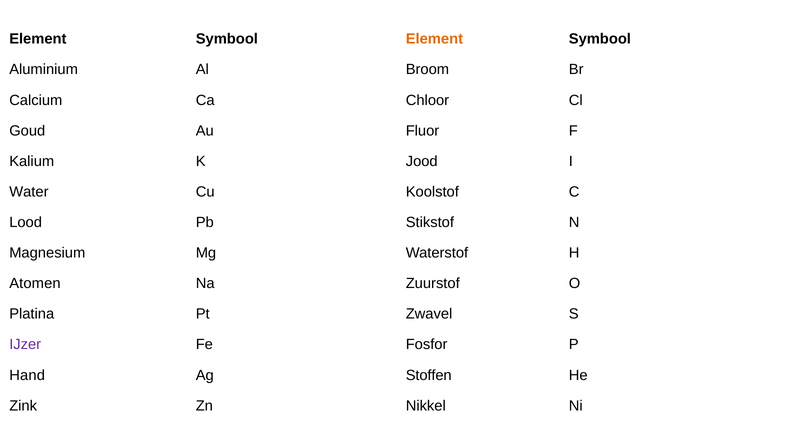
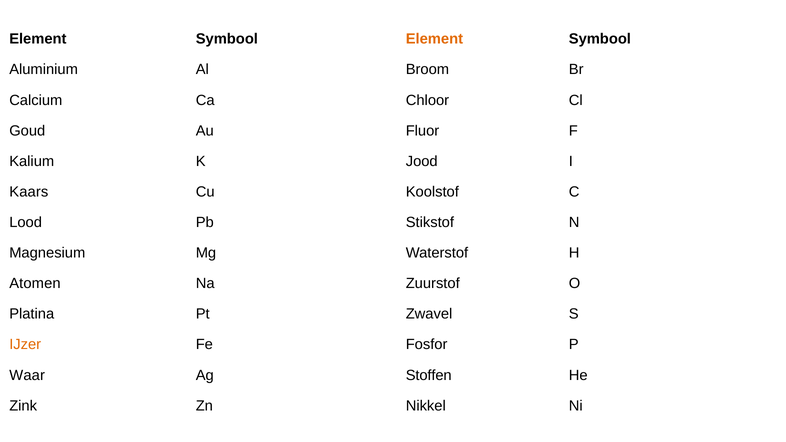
Water: Water -> Kaars
IJzer colour: purple -> orange
Hand: Hand -> Waar
